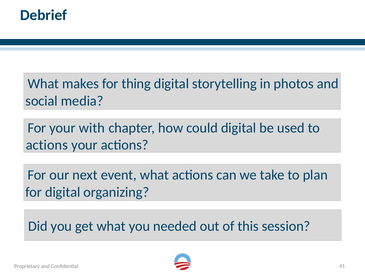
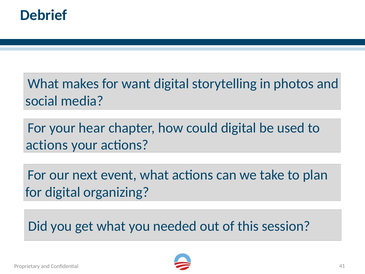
thing: thing -> want
with: with -> hear
